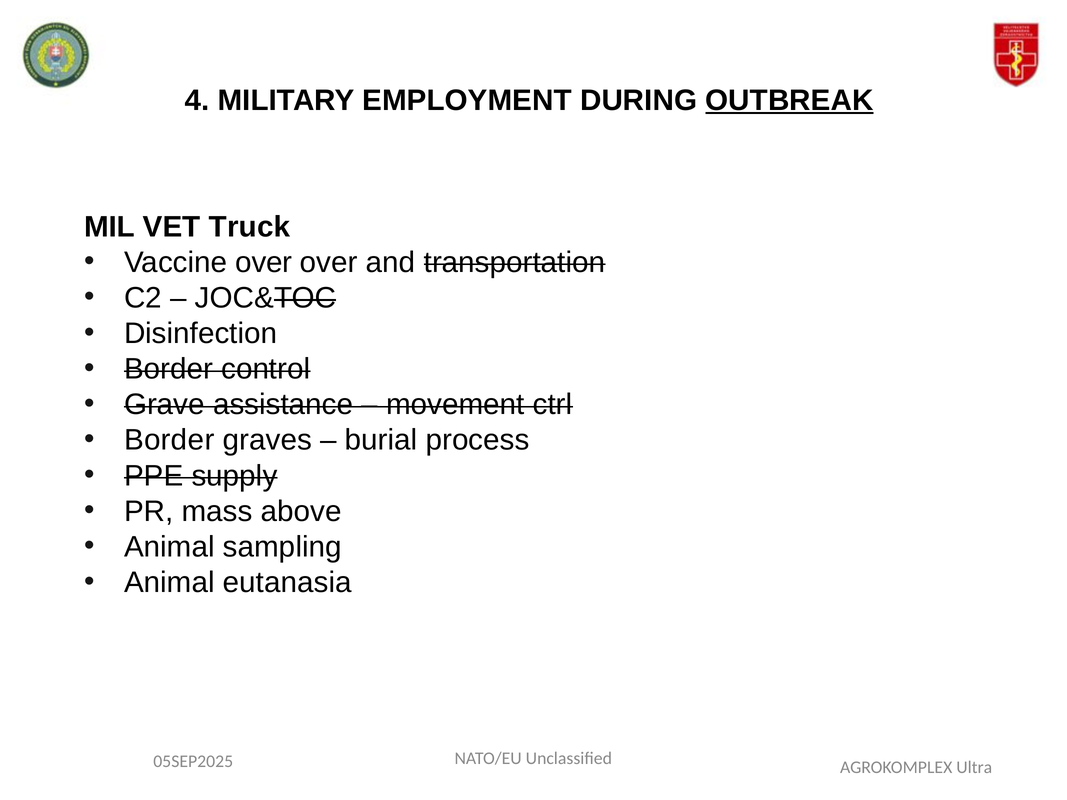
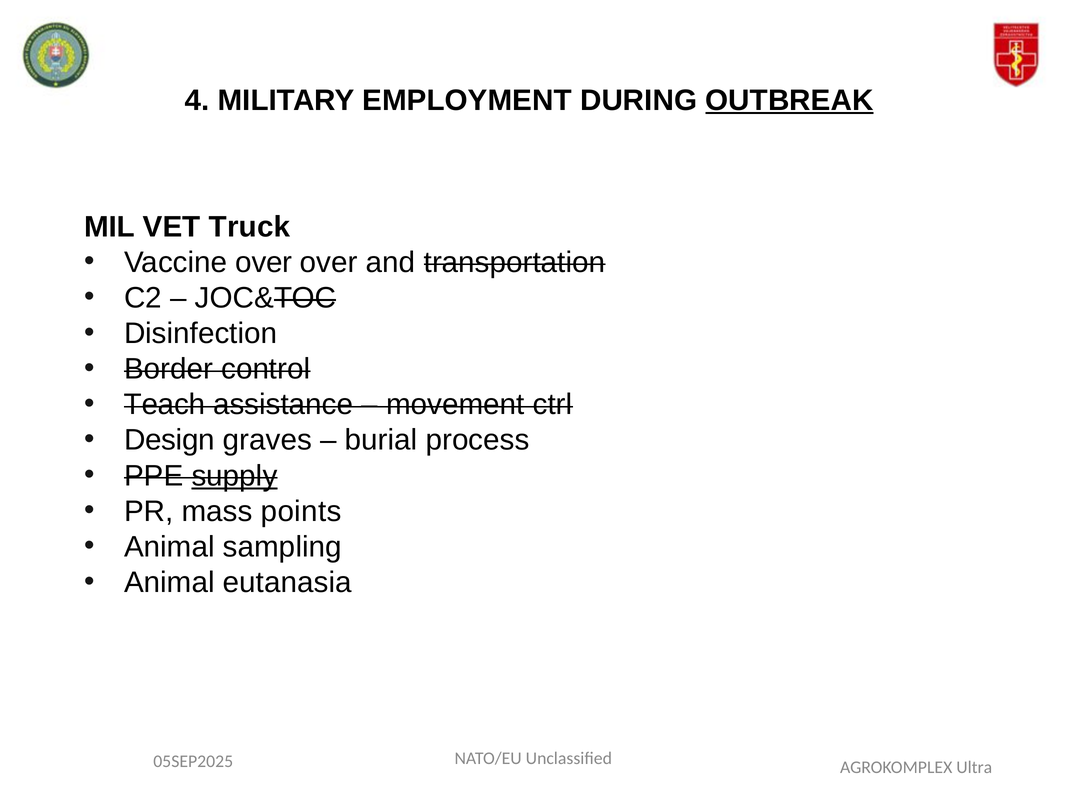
Grave: Grave -> Teach
Border at (169, 440): Border -> Design
supply underline: none -> present
above: above -> points
